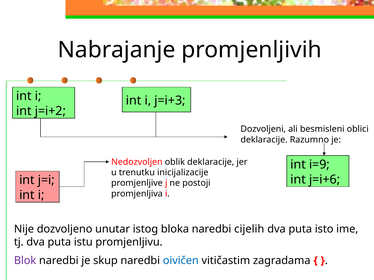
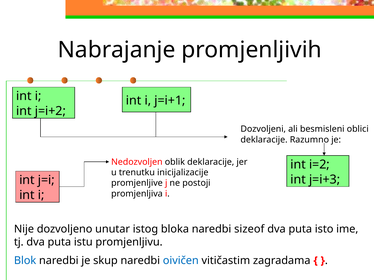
j=i+3: j=i+3 -> j=i+1
i=9: i=9 -> i=2
j=i+6: j=i+6 -> j=i+3
cijelih: cijelih -> sizeof
Blok colour: purple -> blue
